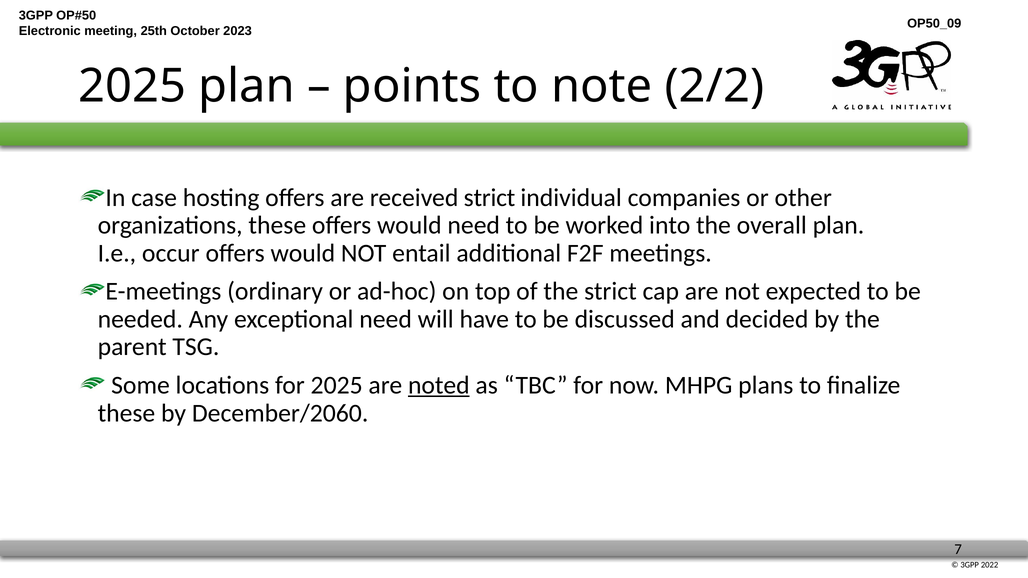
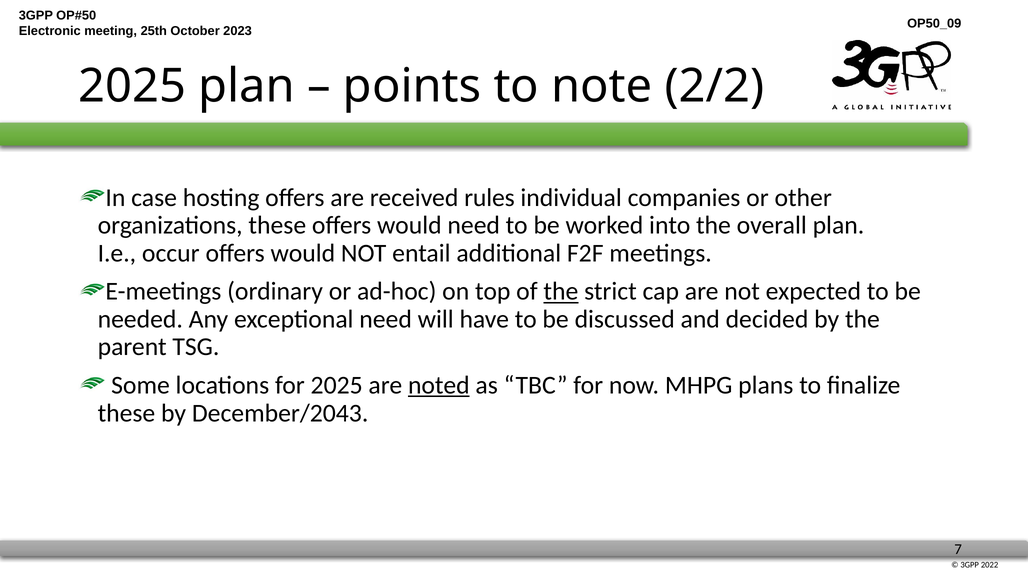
received strict: strict -> rules
the at (561, 292) underline: none -> present
December/2060: December/2060 -> December/2043
